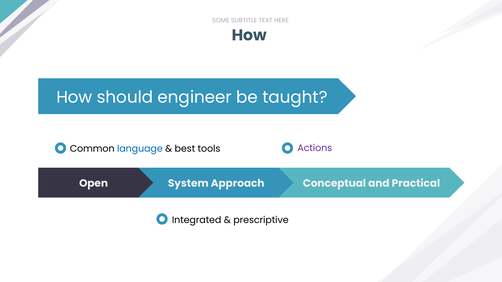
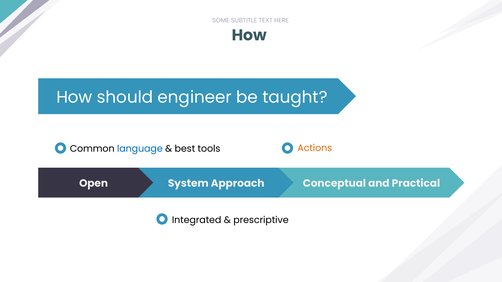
Actions colour: purple -> orange
